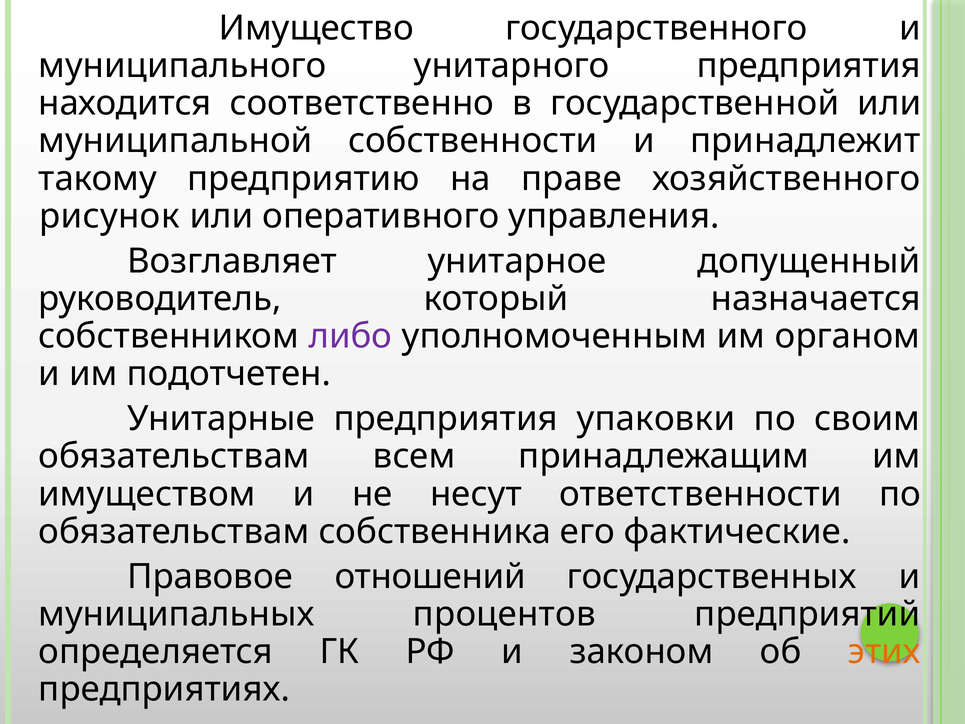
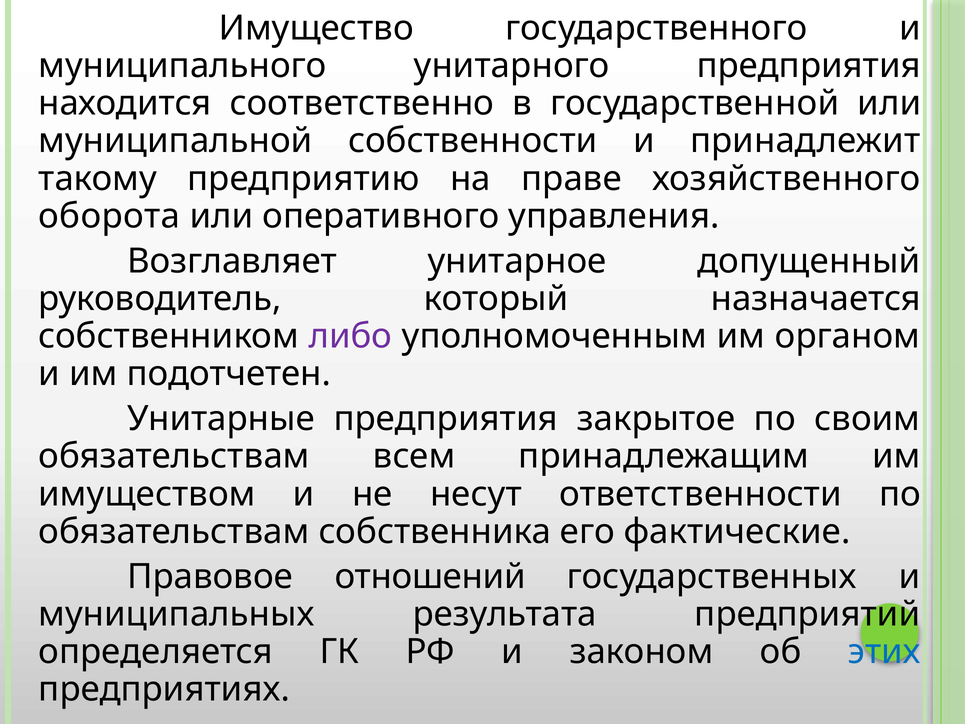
рисунок: рисунок -> оборота
упаковки: упаковки -> закрытое
процентов: процентов -> результата
этих colour: orange -> blue
